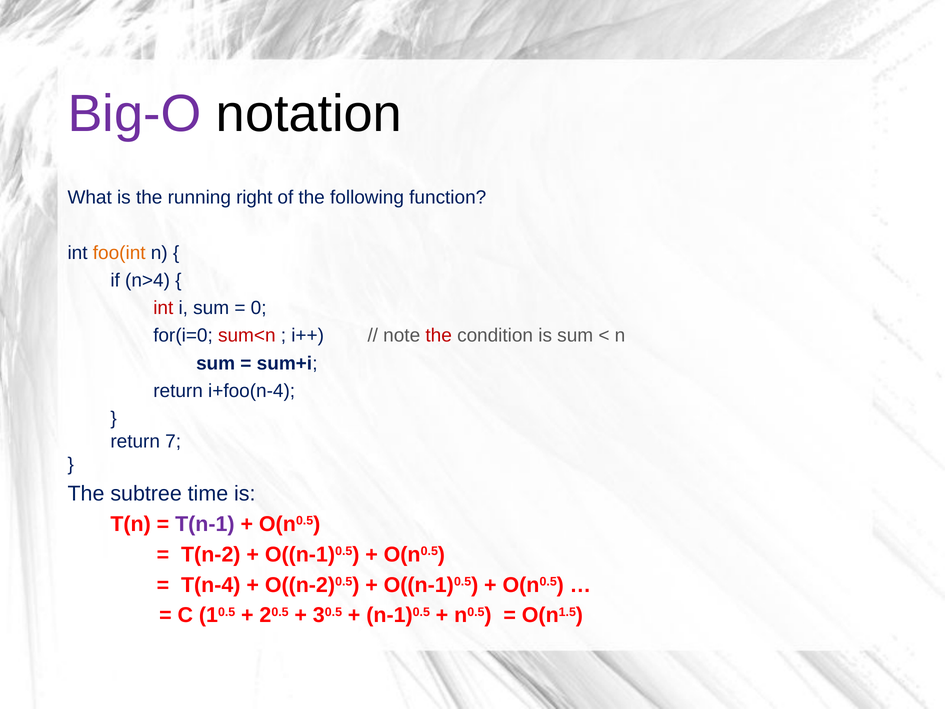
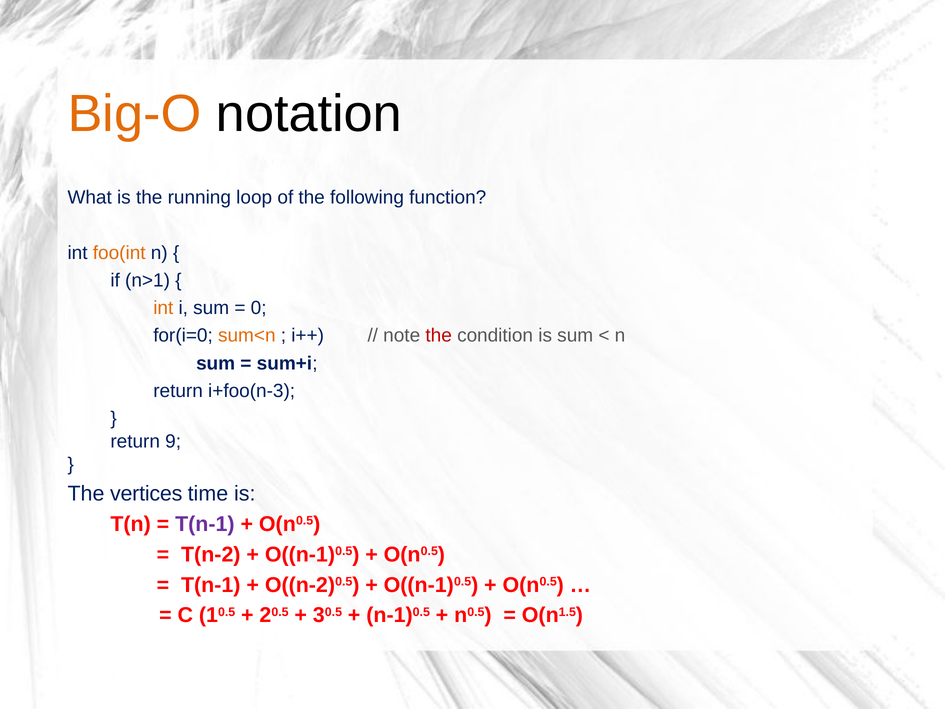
Big-O colour: purple -> orange
right: right -> loop
n>4: n>4 -> n>1
int at (163, 308) colour: red -> orange
sum<n colour: red -> orange
i+foo(n-4: i+foo(n-4 -> i+foo(n-3
7: 7 -> 9
subtree: subtree -> vertices
T(n-4 at (211, 585): T(n-4 -> T(n-1
